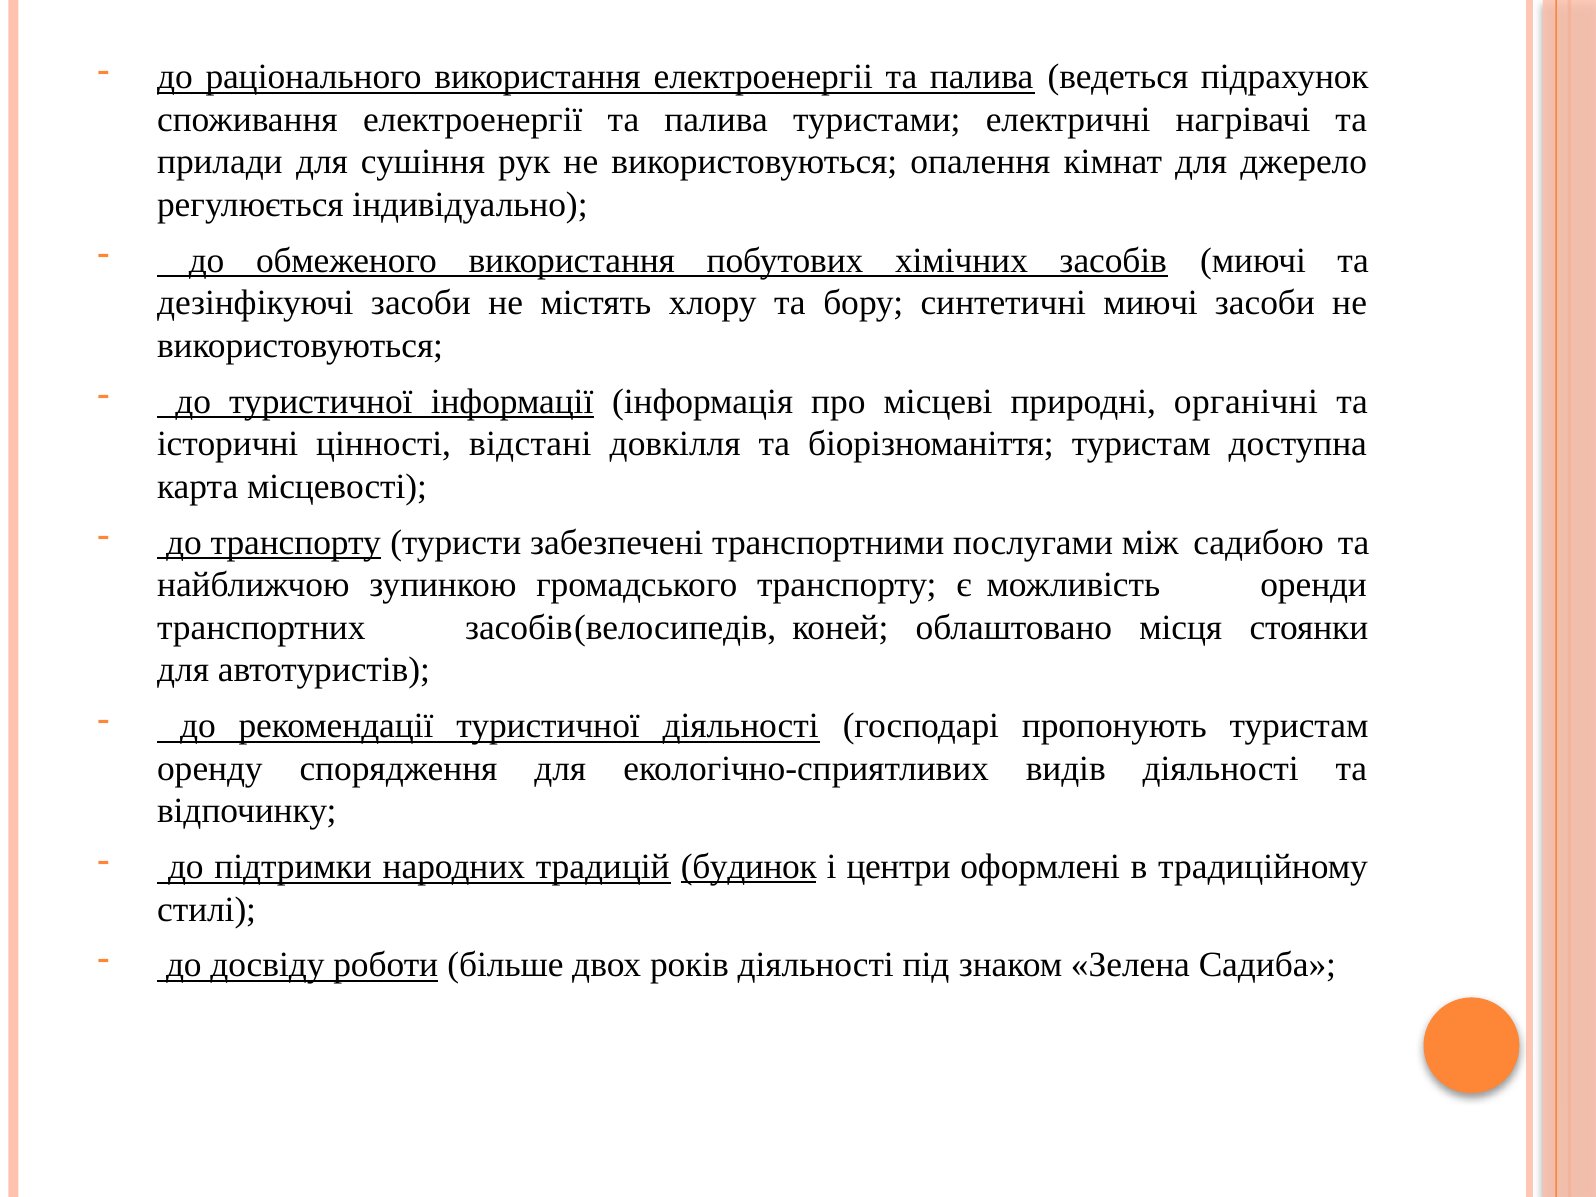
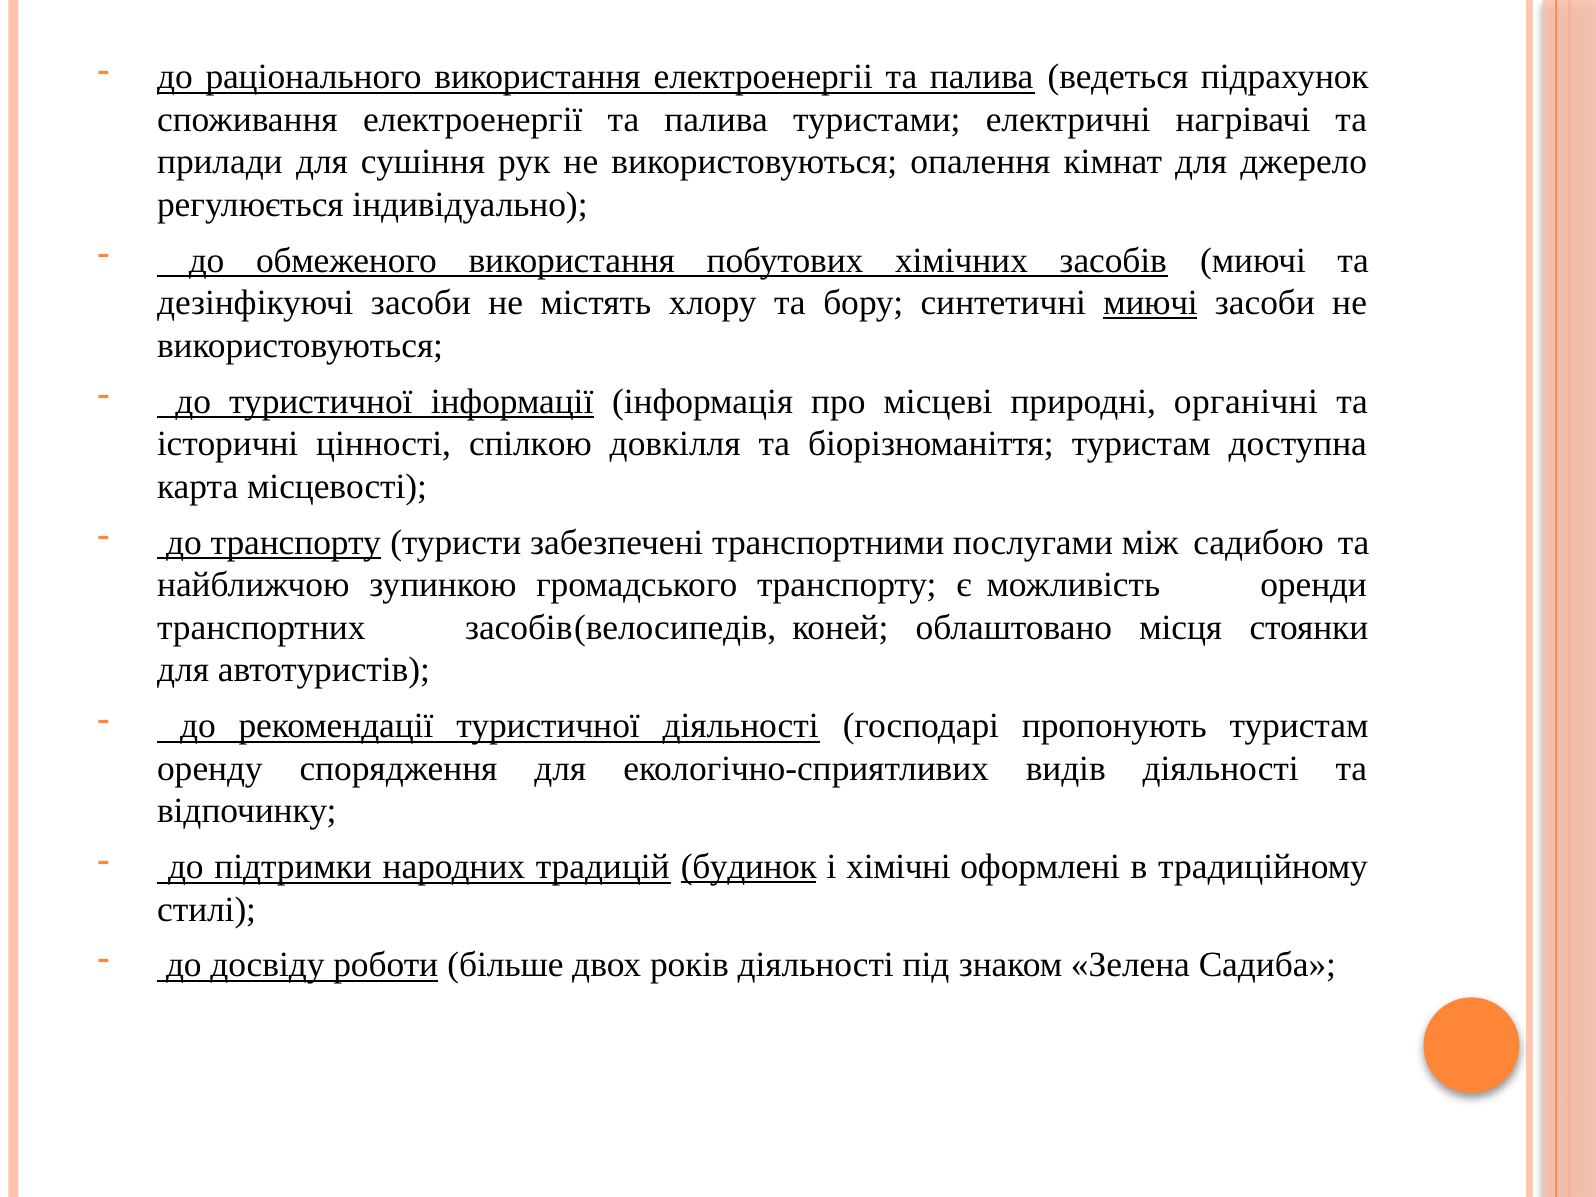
миючі at (1151, 303) underline: none -> present
відстані: відстані -> спілкою
центри: центри -> хімічні
